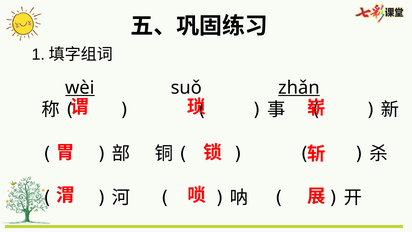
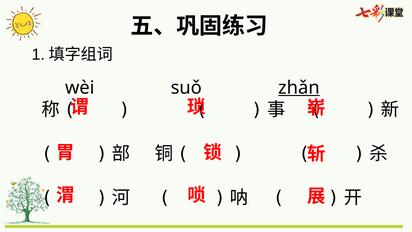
wèi underline: present -> none
